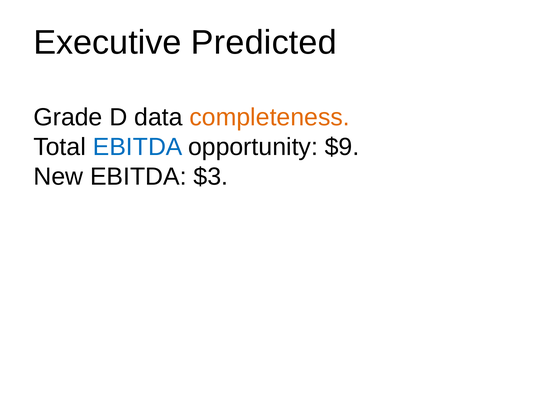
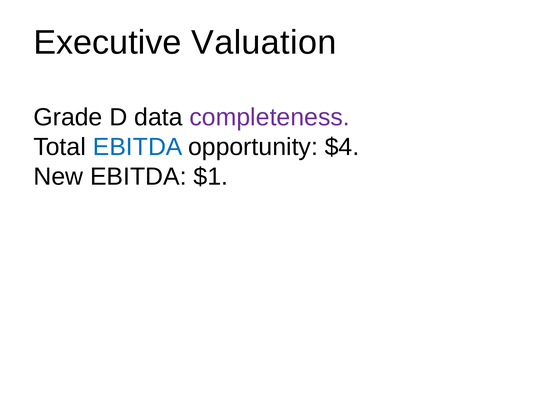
Predicted: Predicted -> Valuation
completeness colour: orange -> purple
$9: $9 -> $4
$3: $3 -> $1
